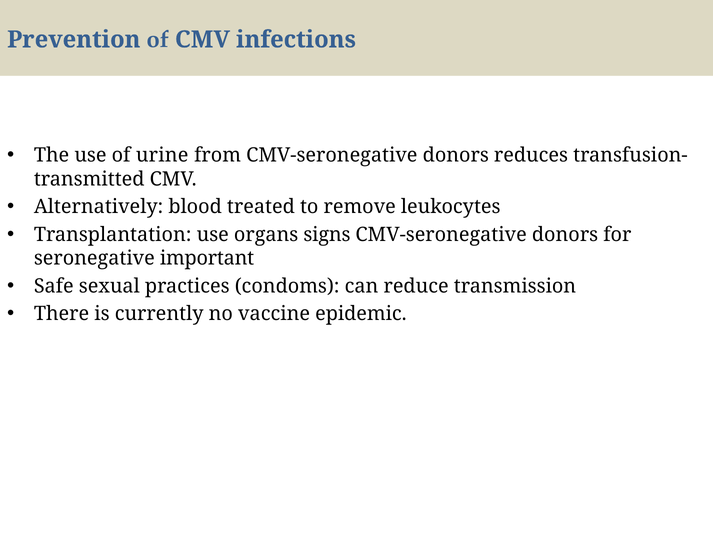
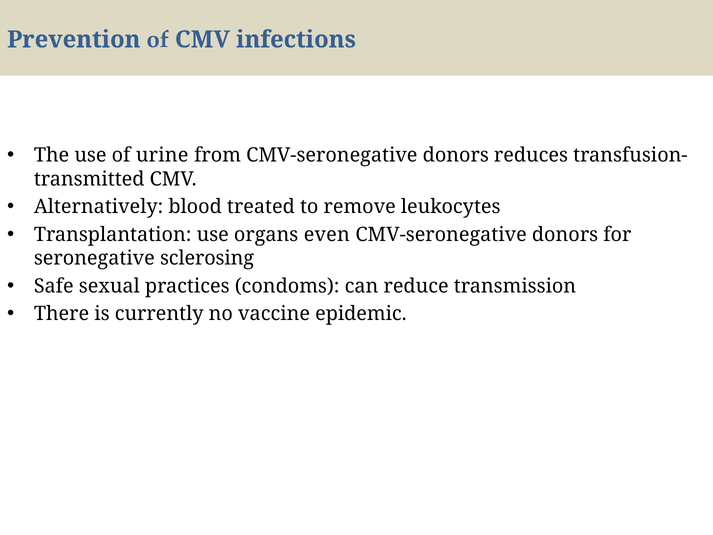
signs: signs -> even
important: important -> sclerosing
